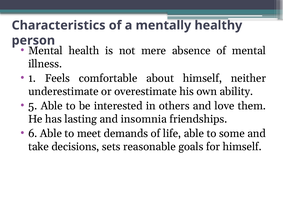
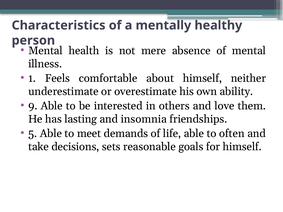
5: 5 -> 9
6: 6 -> 5
some: some -> often
